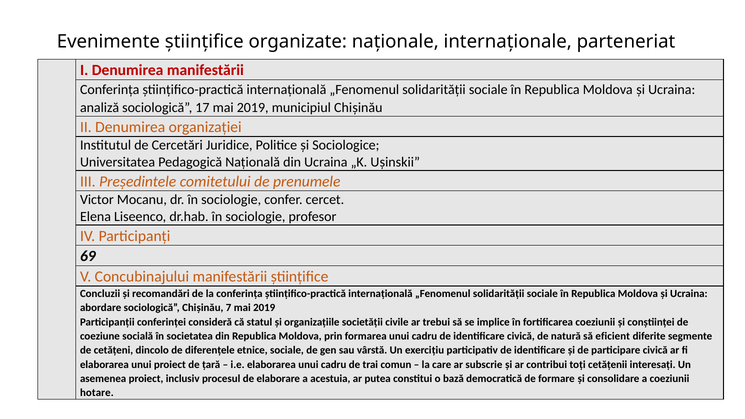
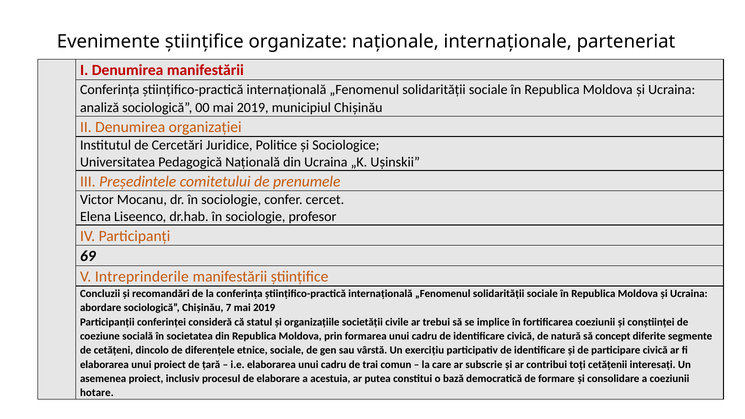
17: 17 -> 00
Concubinajului: Concubinajului -> Intreprinderile
eficient: eficient -> concept
